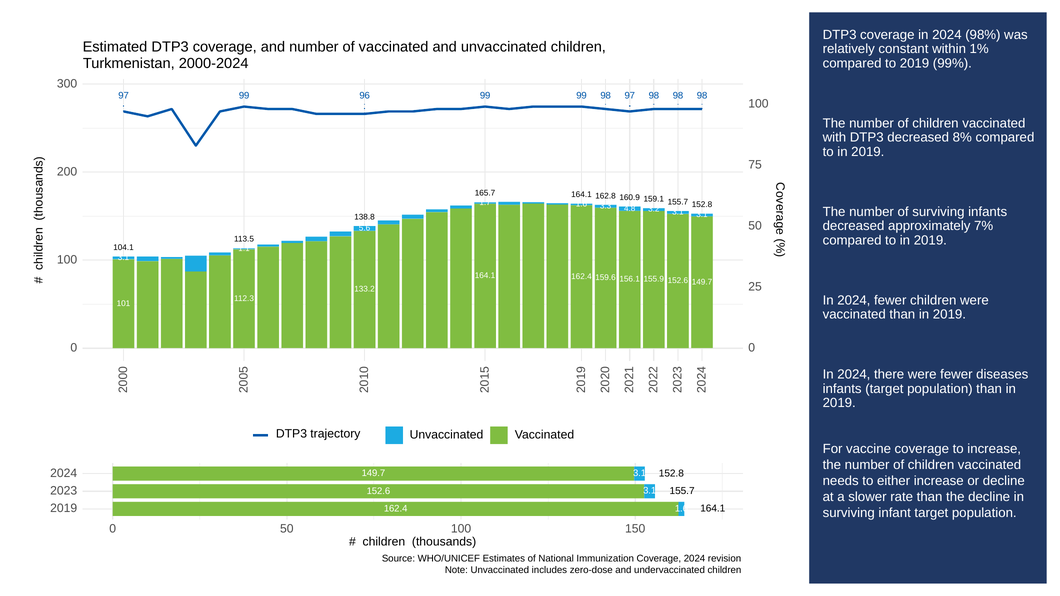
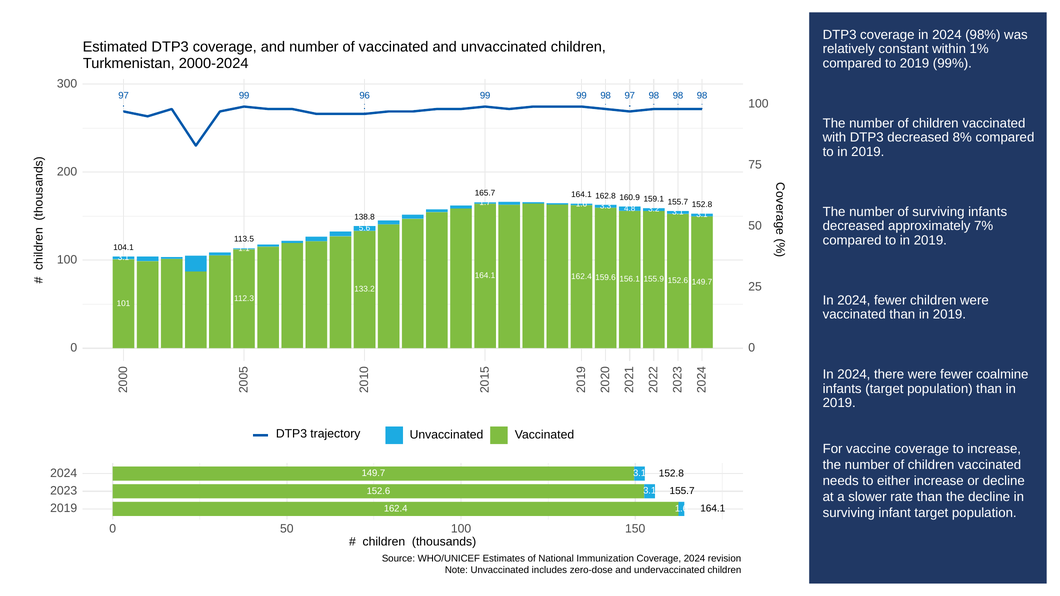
diseases: diseases -> coalmine
